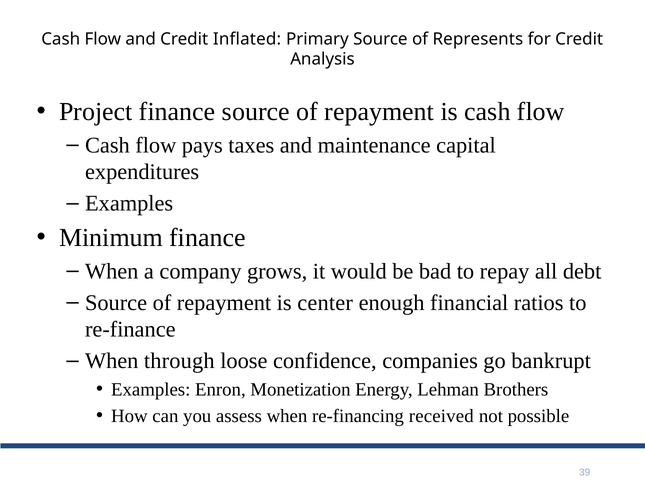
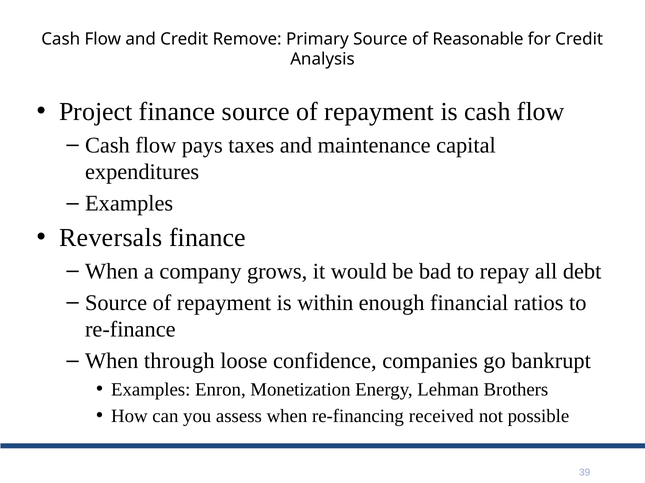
Inflated: Inflated -> Remove
Represents: Represents -> Reasonable
Minimum: Minimum -> Reversals
center: center -> within
